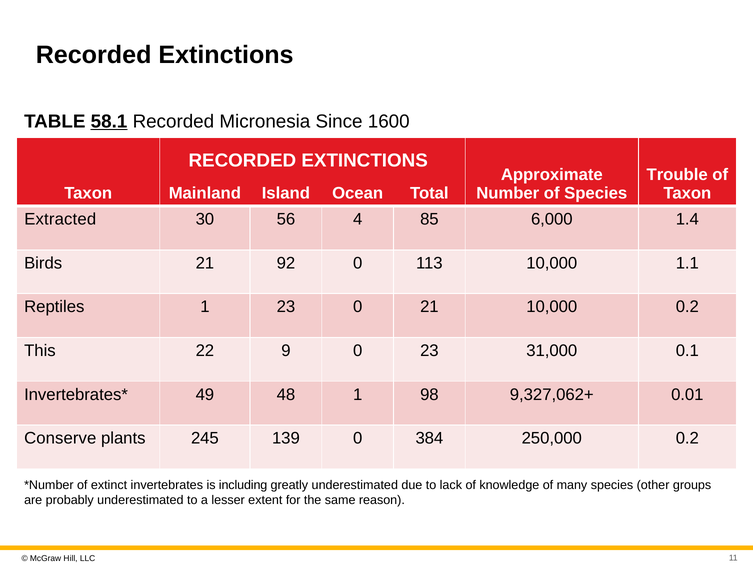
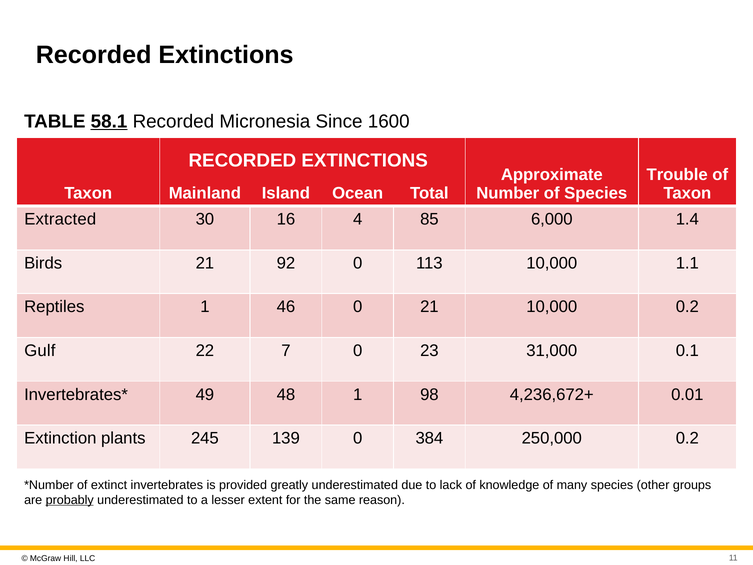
56: 56 -> 16
1 23: 23 -> 46
This: This -> Gulf
9: 9 -> 7
9,327,062+: 9,327,062+ -> 4,236,672+
Conserve: Conserve -> Extinction
including: including -> provided
probably underline: none -> present
